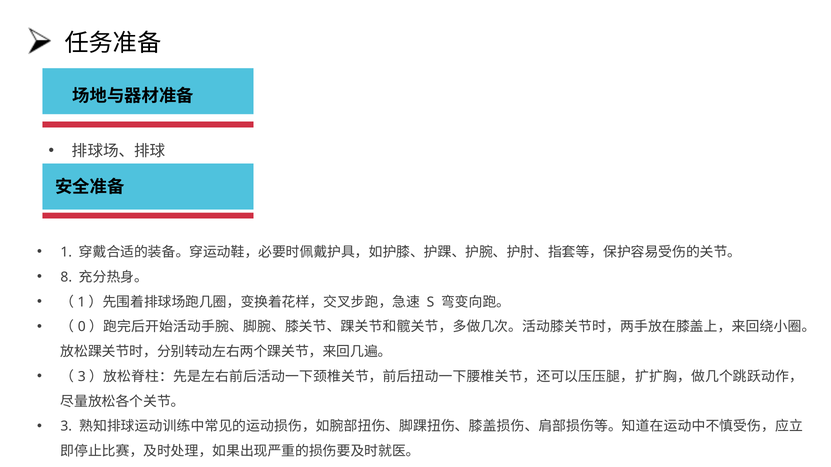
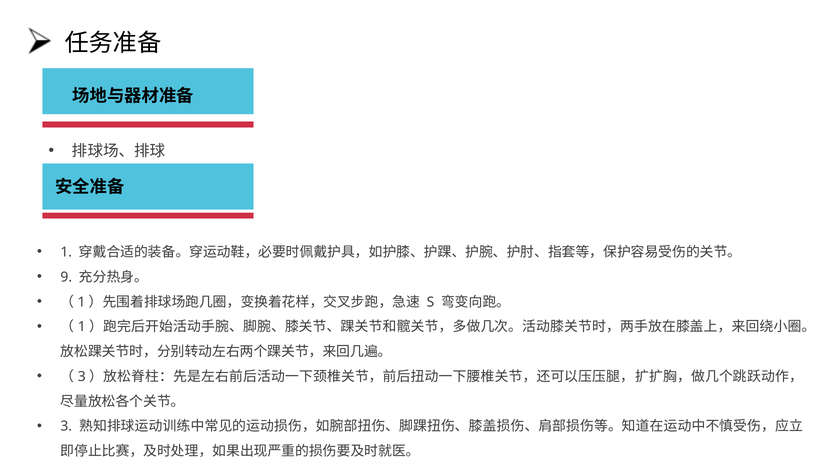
8: 8 -> 9
0 at (82, 327): 0 -> 1
